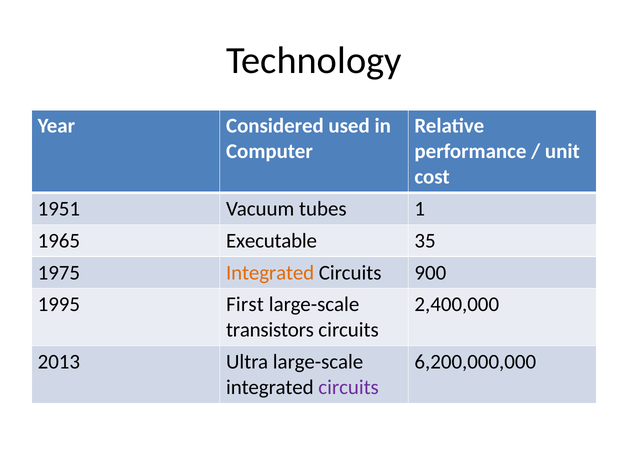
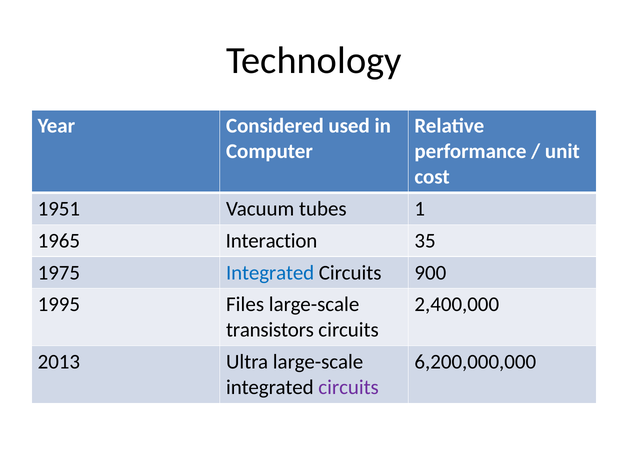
Executable: Executable -> Interaction
Integrated at (270, 273) colour: orange -> blue
First: First -> Files
